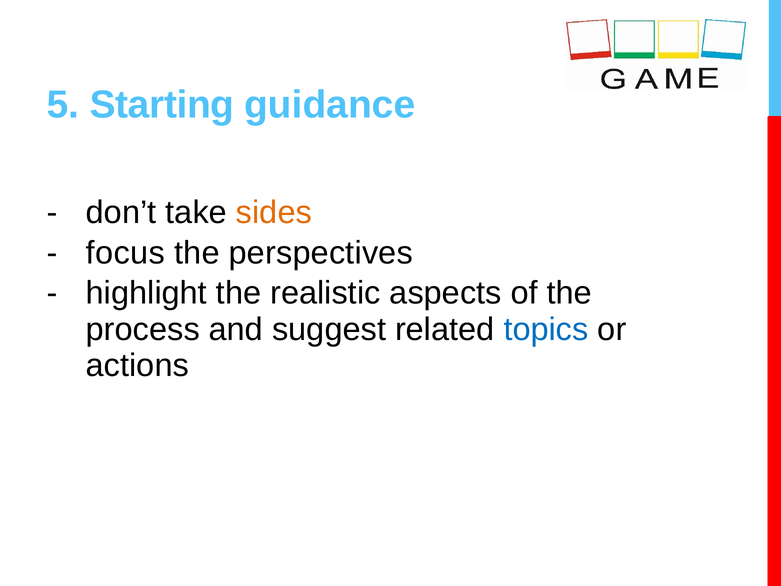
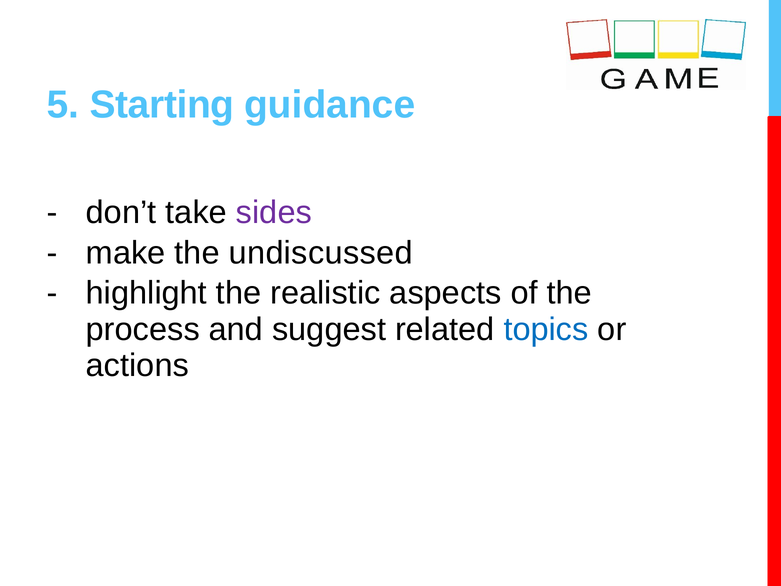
sides colour: orange -> purple
focus: focus -> make
perspectives: perspectives -> undiscussed
